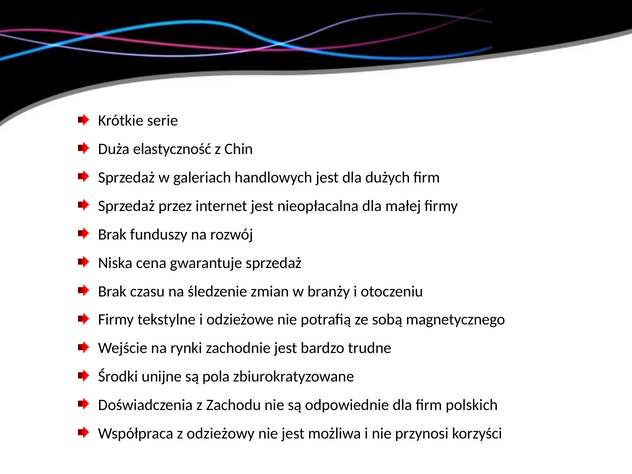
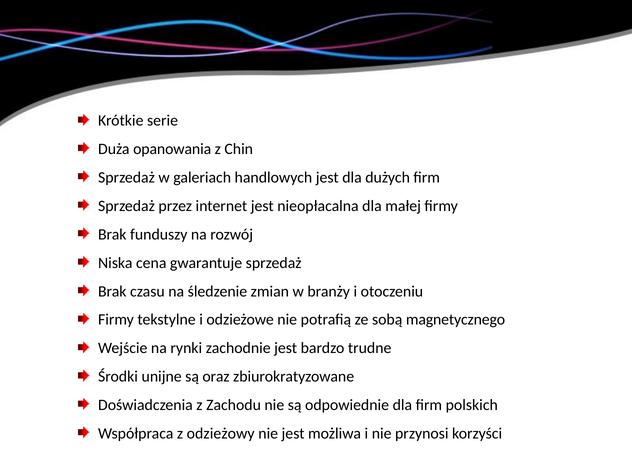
elastyczność: elastyczność -> opanowania
pola: pola -> oraz
